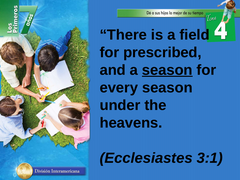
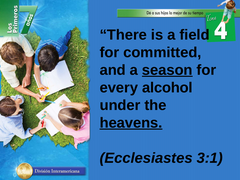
prescribed: prescribed -> committed
every season: season -> alcohol
heavens underline: none -> present
